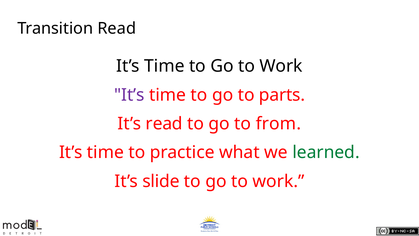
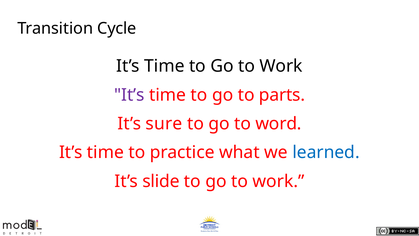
Transition Read: Read -> Cycle
It’s read: read -> sure
from: from -> word
learned colour: green -> blue
